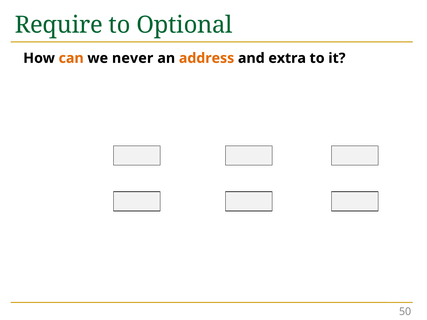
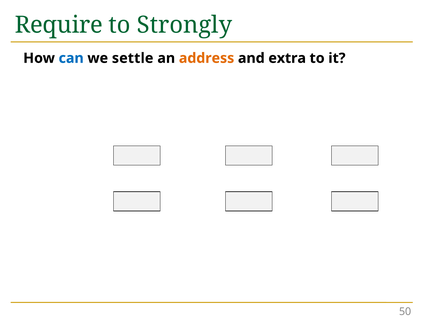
Optional: Optional -> Strongly
can colour: orange -> blue
never: never -> settle
